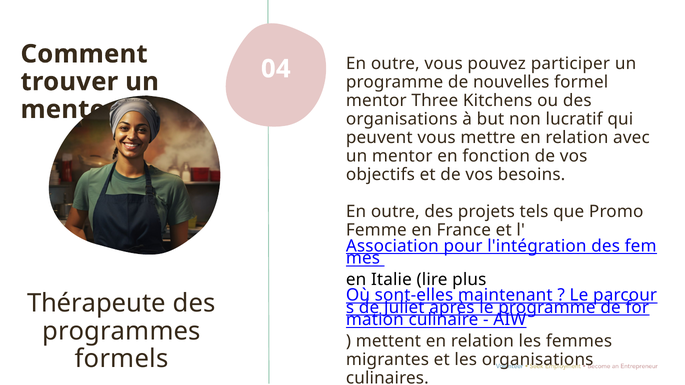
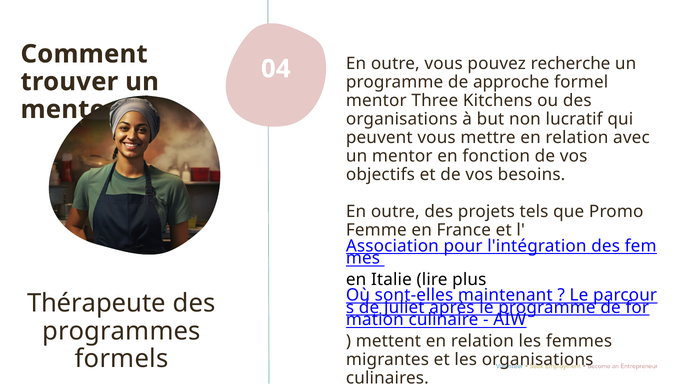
participer: participer -> recherche
nouvelles: nouvelles -> approche
